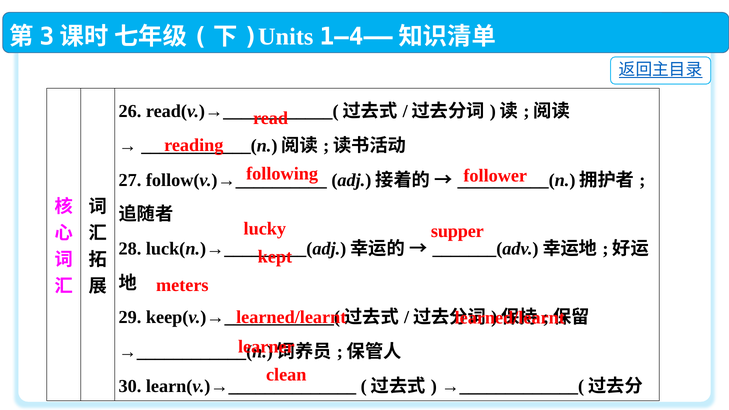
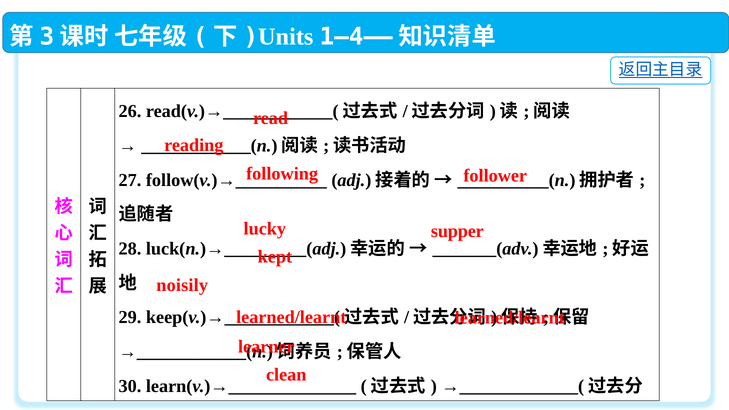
meters: meters -> noisily
